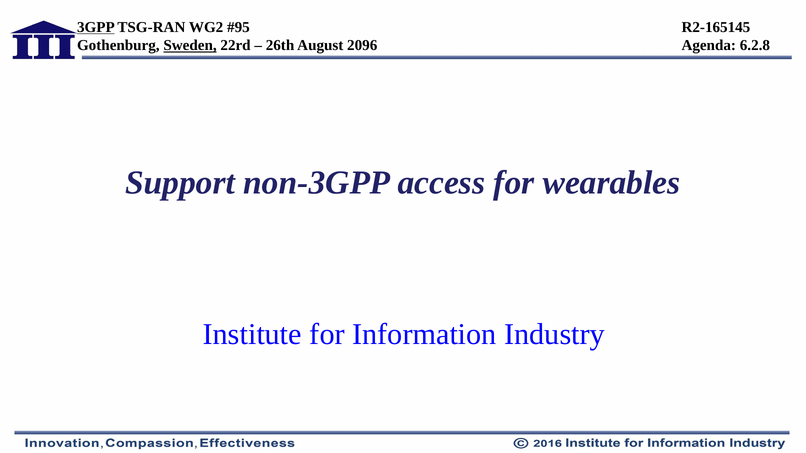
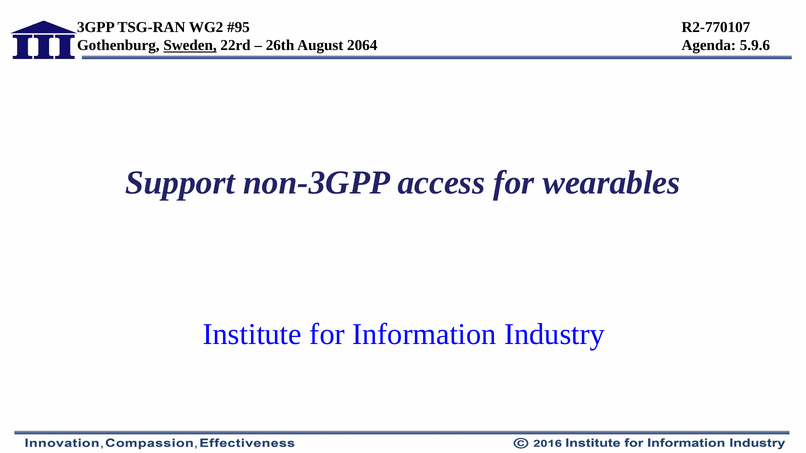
3GPP underline: present -> none
R2-165145: R2-165145 -> R2-770107
2096: 2096 -> 2064
6.2.8: 6.2.8 -> 5.9.6
